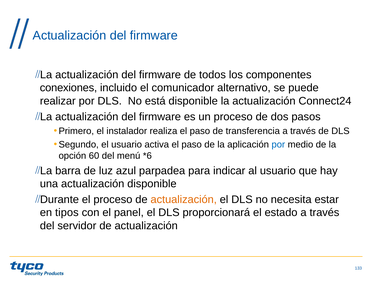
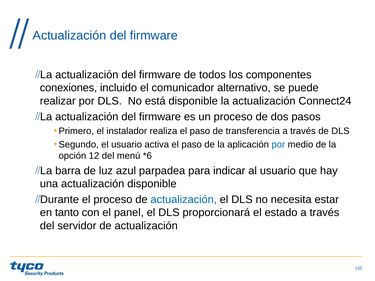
60: 60 -> 12
actualización at (184, 200) colour: orange -> blue
tipos: tipos -> tanto
